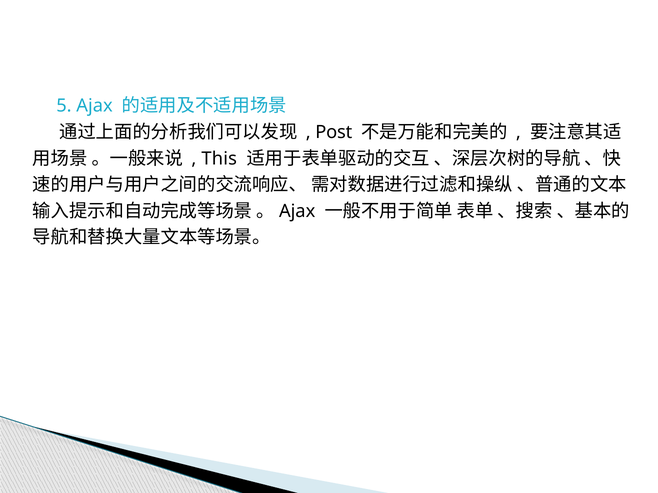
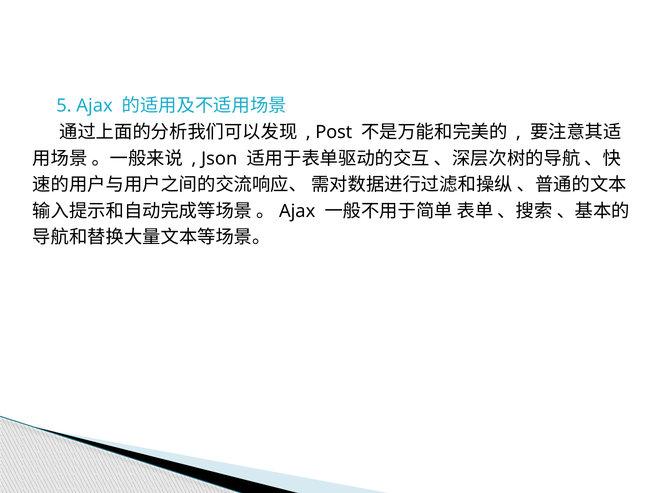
This: This -> Json
